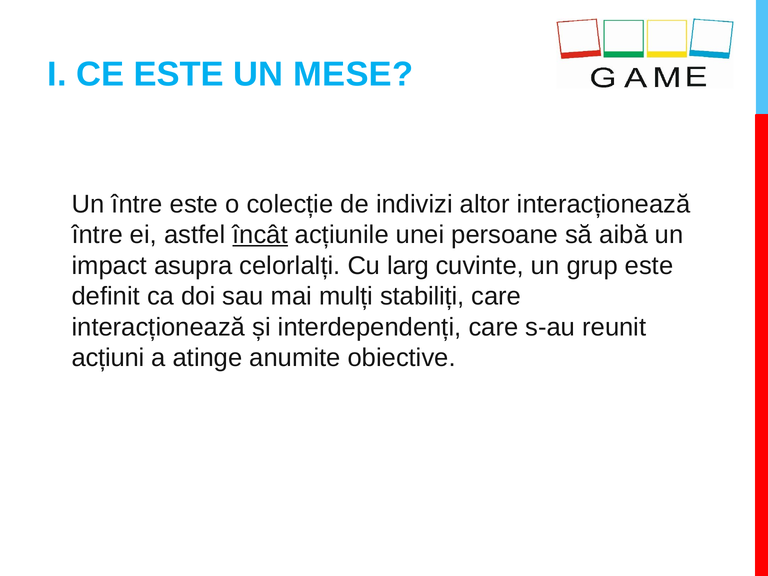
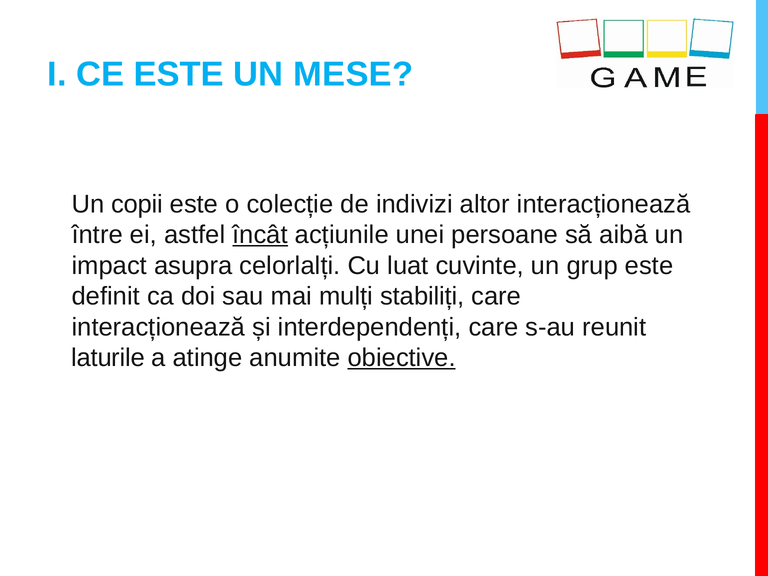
Un între: între -> copii
larg: larg -> luat
acțiuni: acțiuni -> laturile
obiective underline: none -> present
